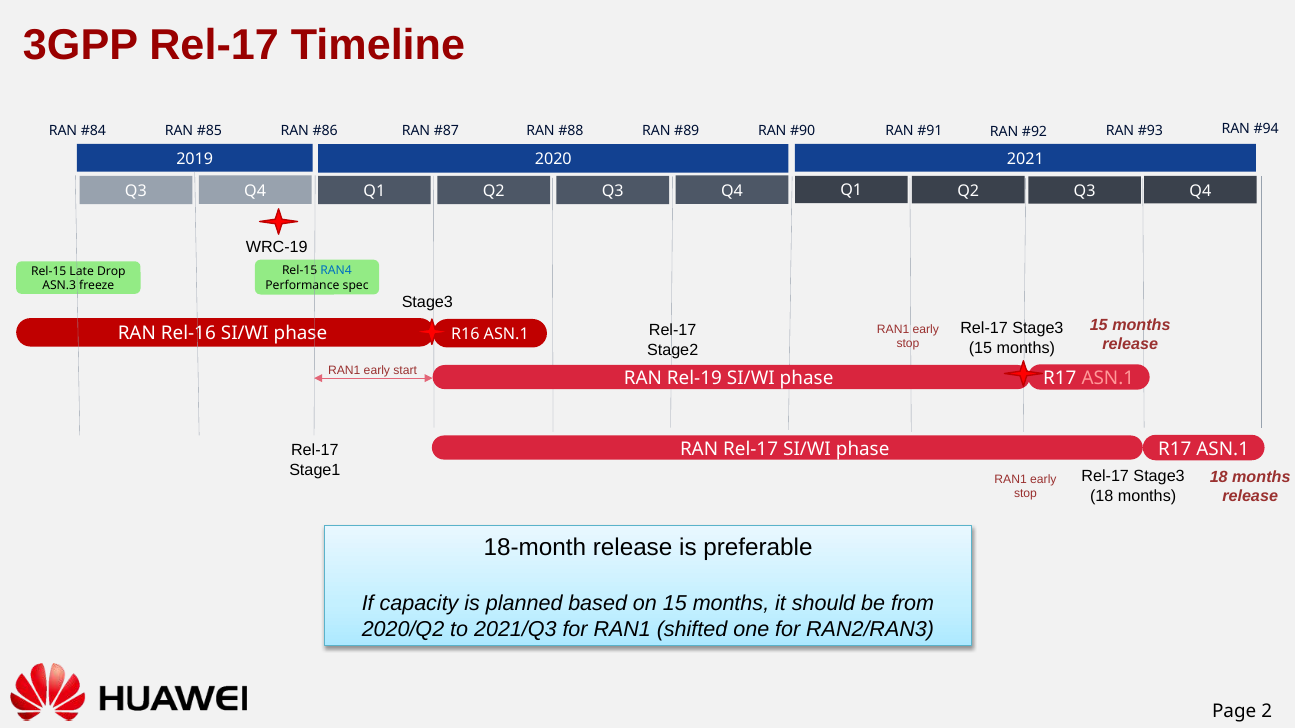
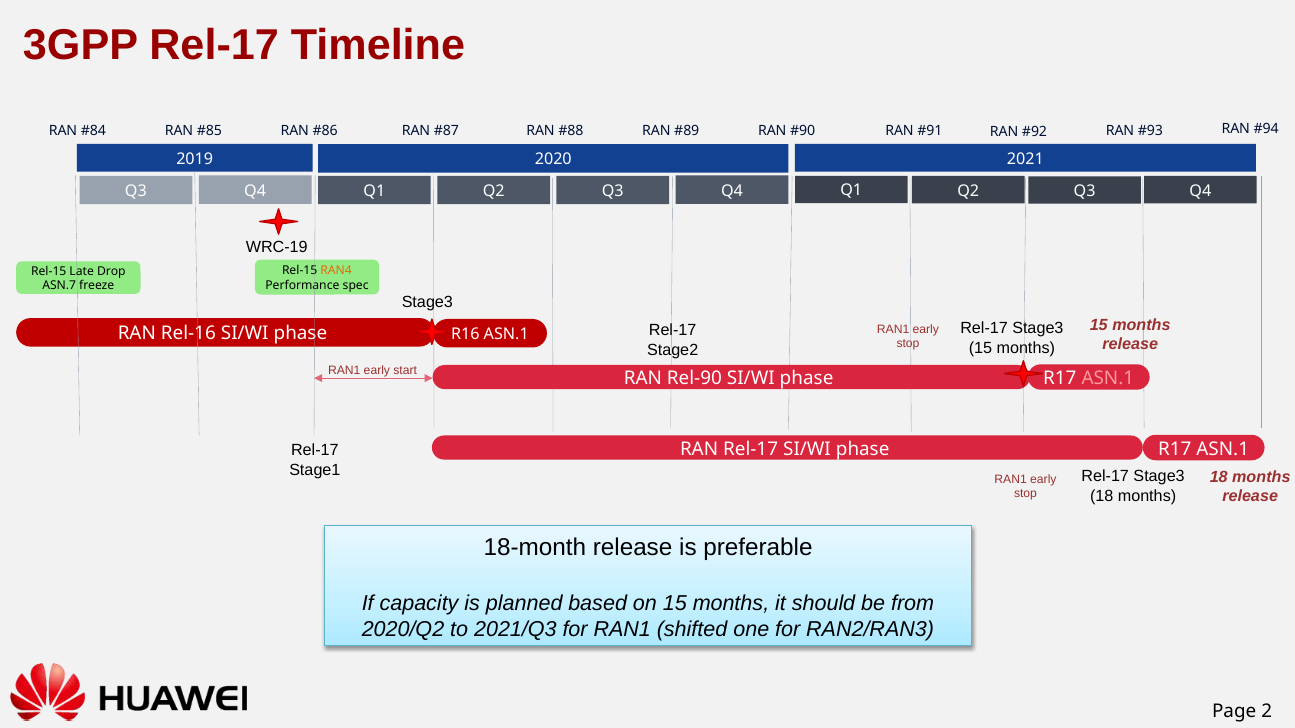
RAN4 colour: blue -> orange
ASN.3: ASN.3 -> ASN.7
Rel-19: Rel-19 -> Rel-90
